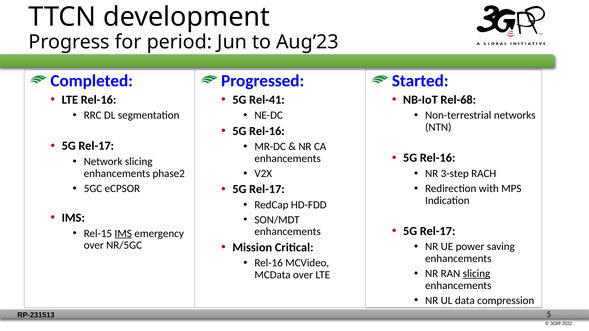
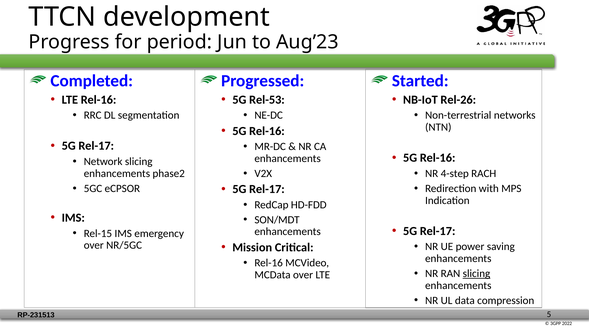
Rel-41: Rel-41 -> Rel-53
Rel-68: Rel-68 -> Rel-26
3-step: 3-step -> 4-step
IMS at (123, 234) underline: present -> none
